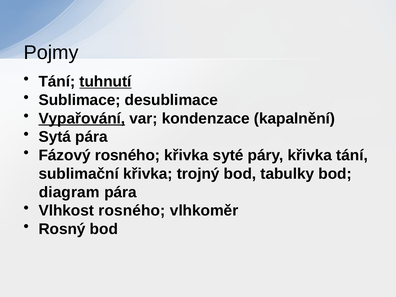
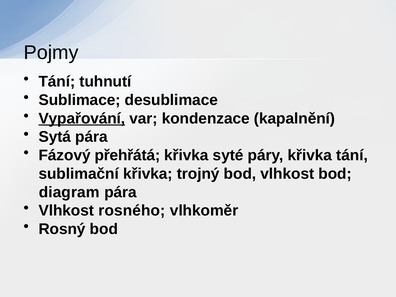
tuhnutí underline: present -> none
Fázový rosného: rosného -> přehřátá
bod tabulky: tabulky -> vlhkost
